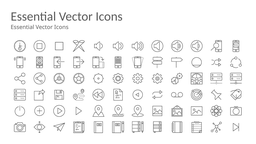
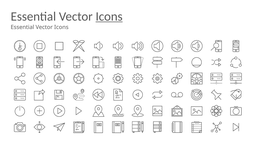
Icons at (109, 16) underline: none -> present
